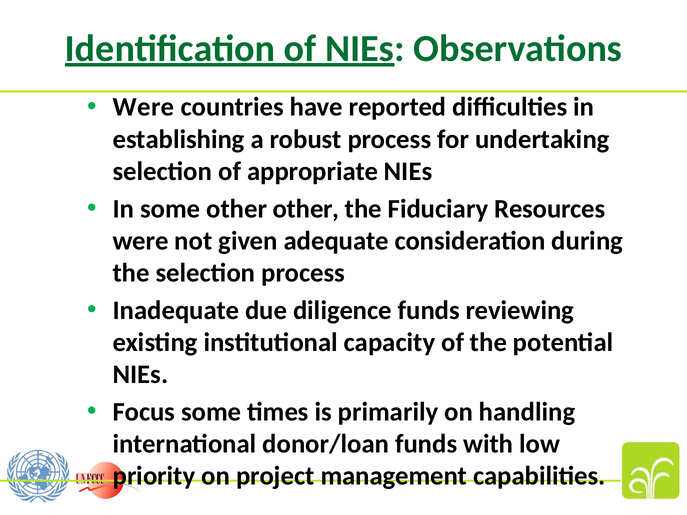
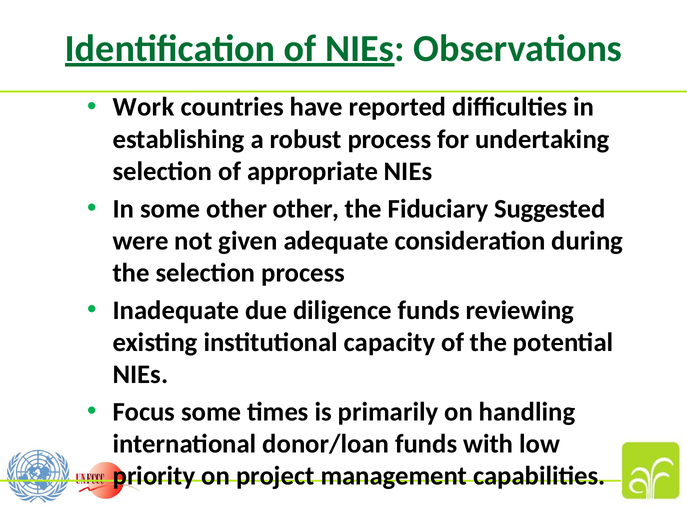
Were at (144, 107): Were -> Work
Resources: Resources -> Suggested
